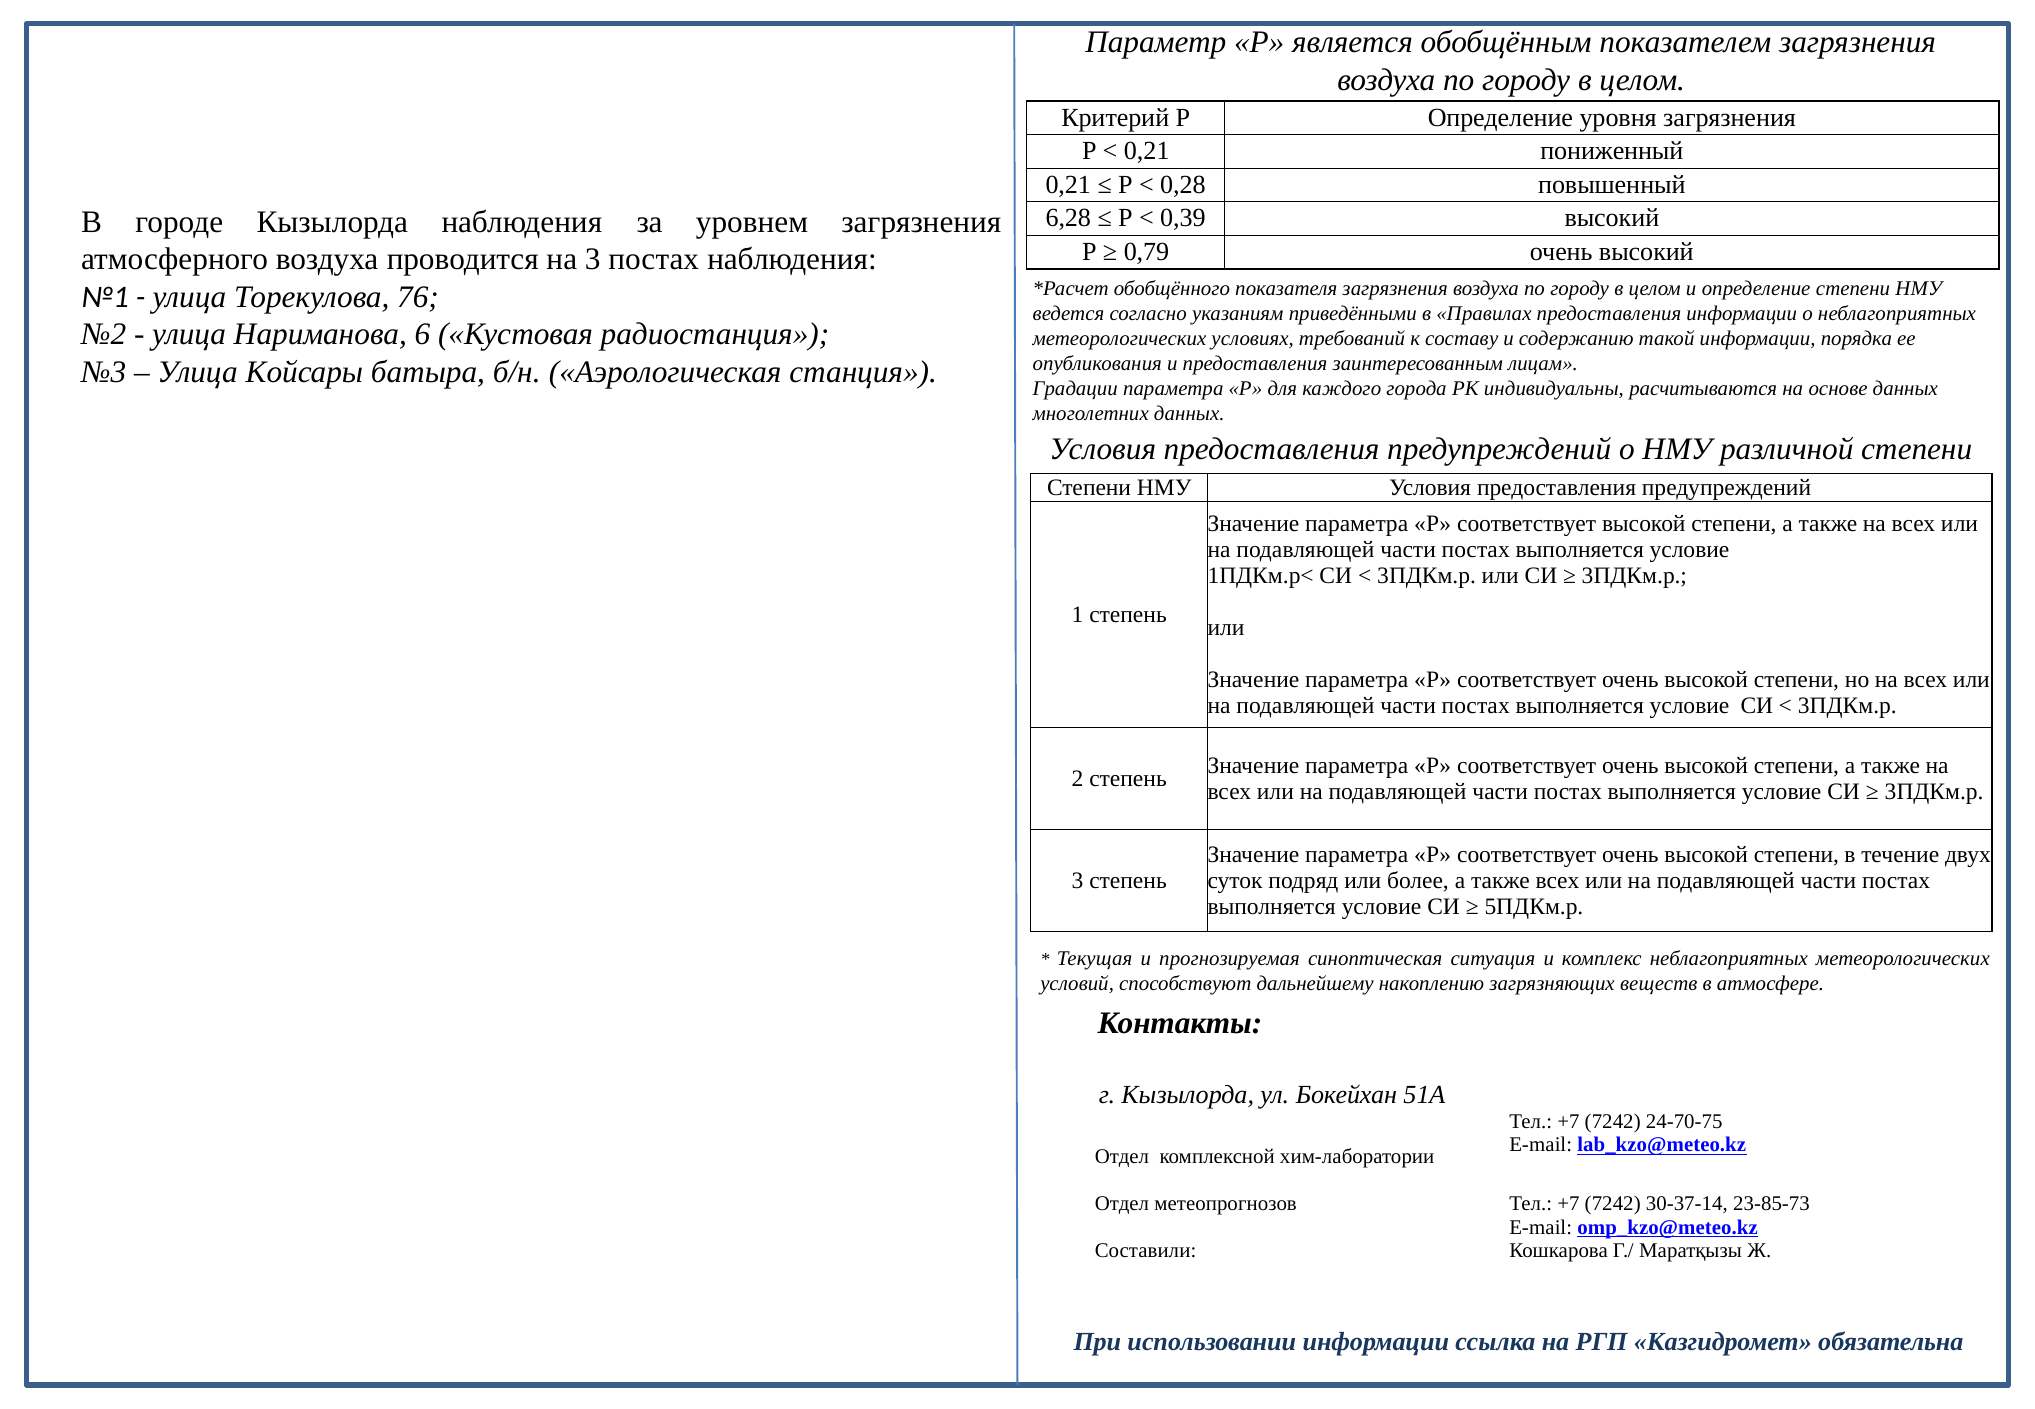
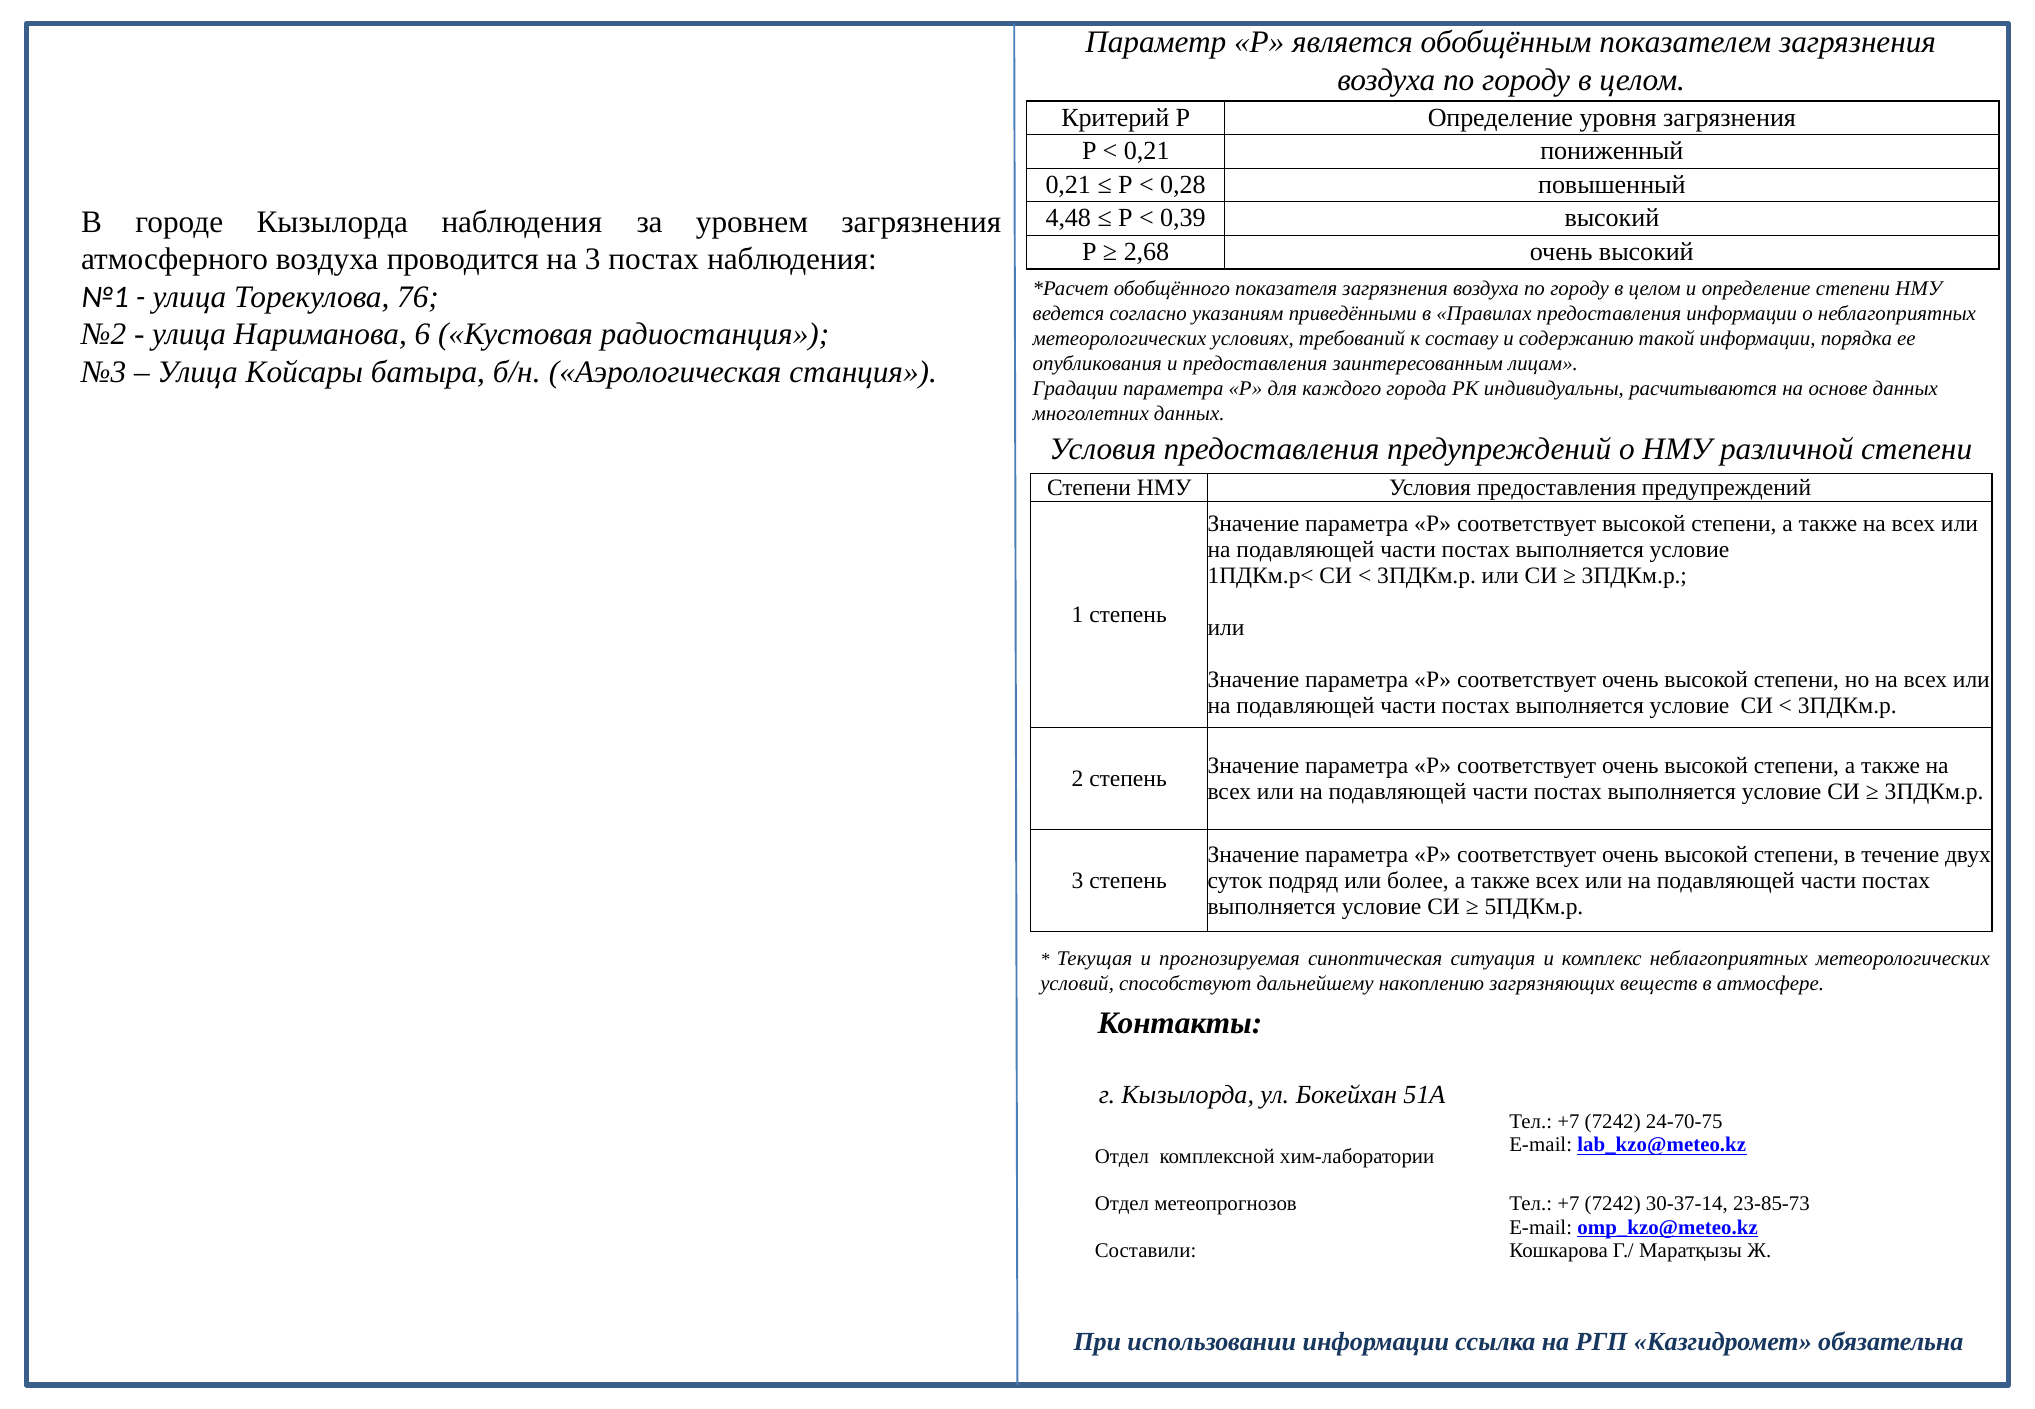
6,28: 6,28 -> 4,48
0,79: 0,79 -> 2,68
